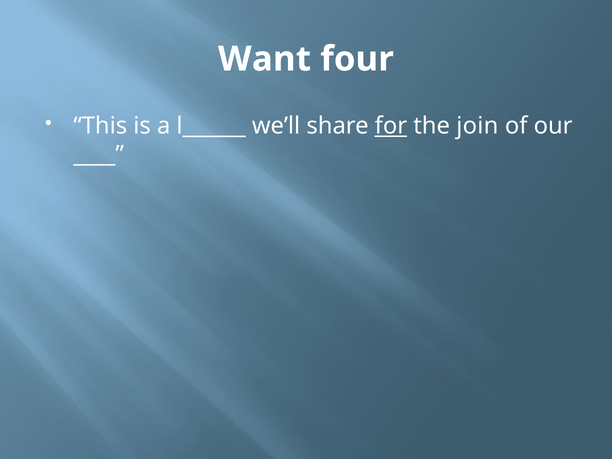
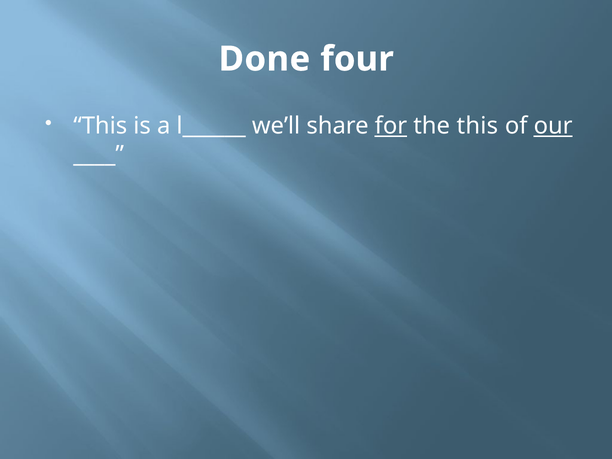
Want: Want -> Done
the join: join -> this
our underline: none -> present
